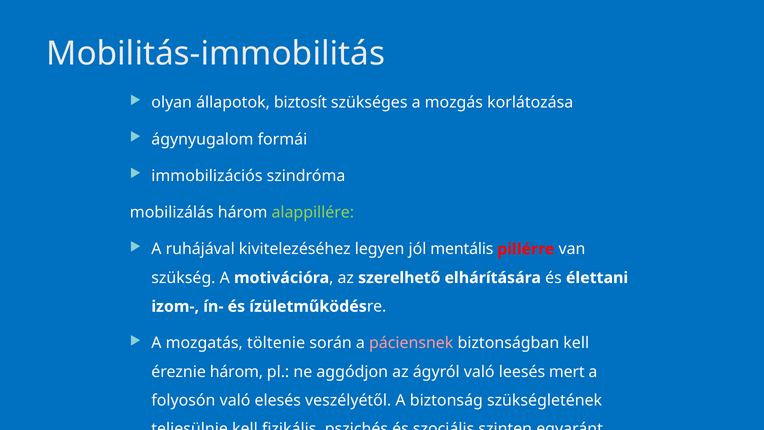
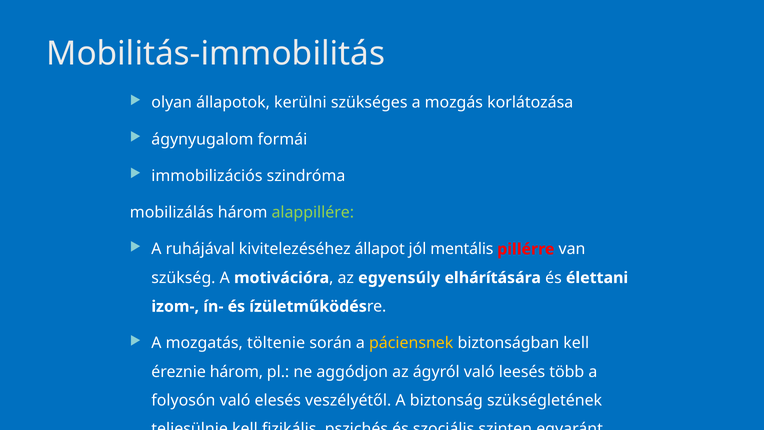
biztosít: biztosít -> kerülni
legyen: legyen -> állapot
szerelhető: szerelhető -> egyensúly
páciensnek colour: pink -> yellow
mert: mert -> több
